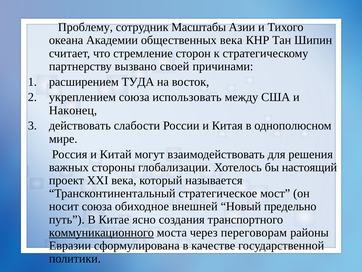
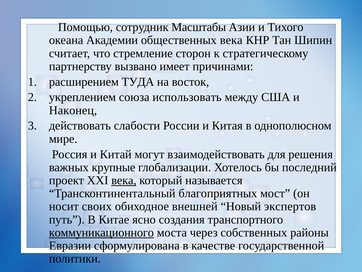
Проблему: Проблему -> Помощью
своей: своей -> имеет
стороны: стороны -> крупные
настоящий: настоящий -> последний
века at (124, 180) underline: none -> present
стратегическое: стратегическое -> благоприятных
носит союза: союза -> своих
предельно: предельно -> экспертов
переговорам: переговорам -> собственных
